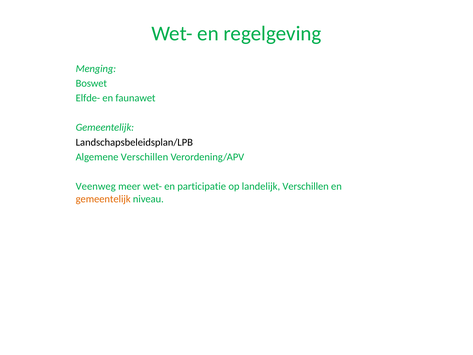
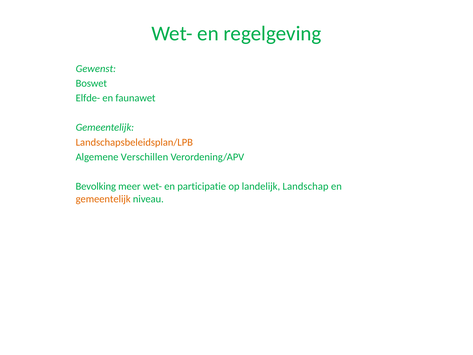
Menging: Menging -> Gewenst
Landschapsbeleidsplan/LPB colour: black -> orange
Veenweg: Veenweg -> Bevolking
landelijk Verschillen: Verschillen -> Landschap
